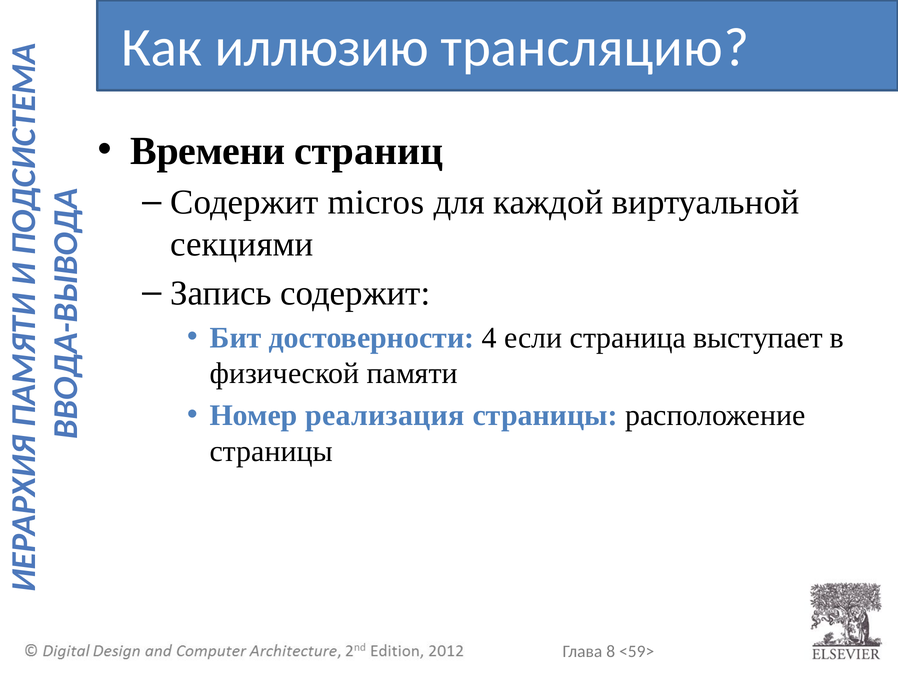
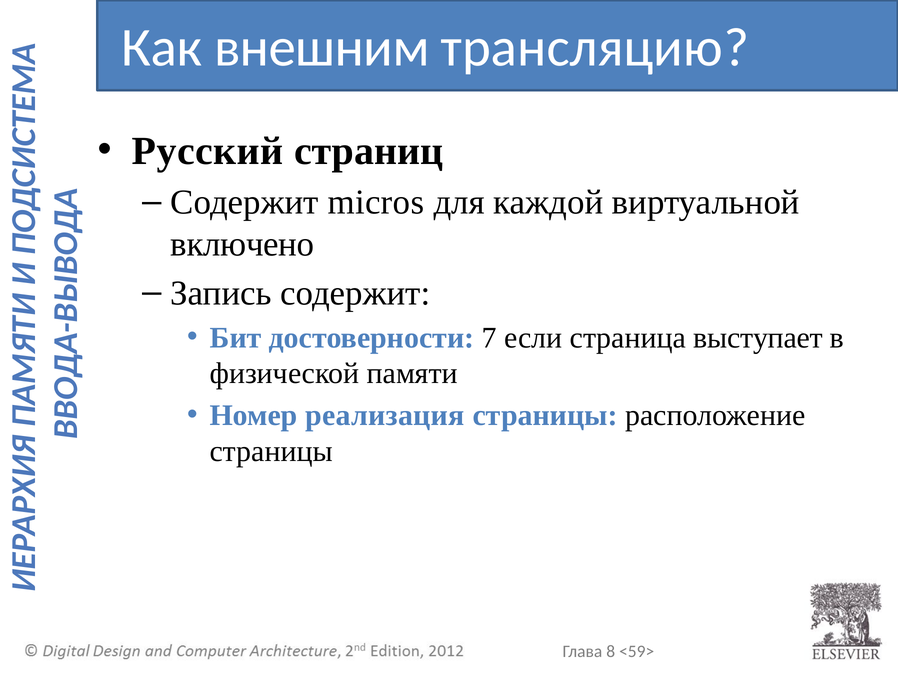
иллюзию: иллюзию -> внешним
Времени: Времени -> Русский
секциями: секциями -> включено
4: 4 -> 7
